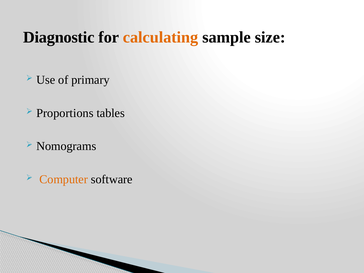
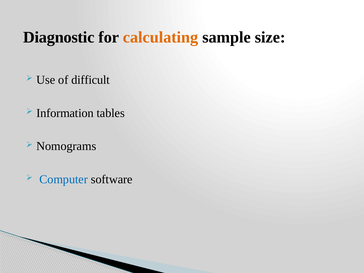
primary: primary -> difficult
Proportions: Proportions -> Information
Computer colour: orange -> blue
